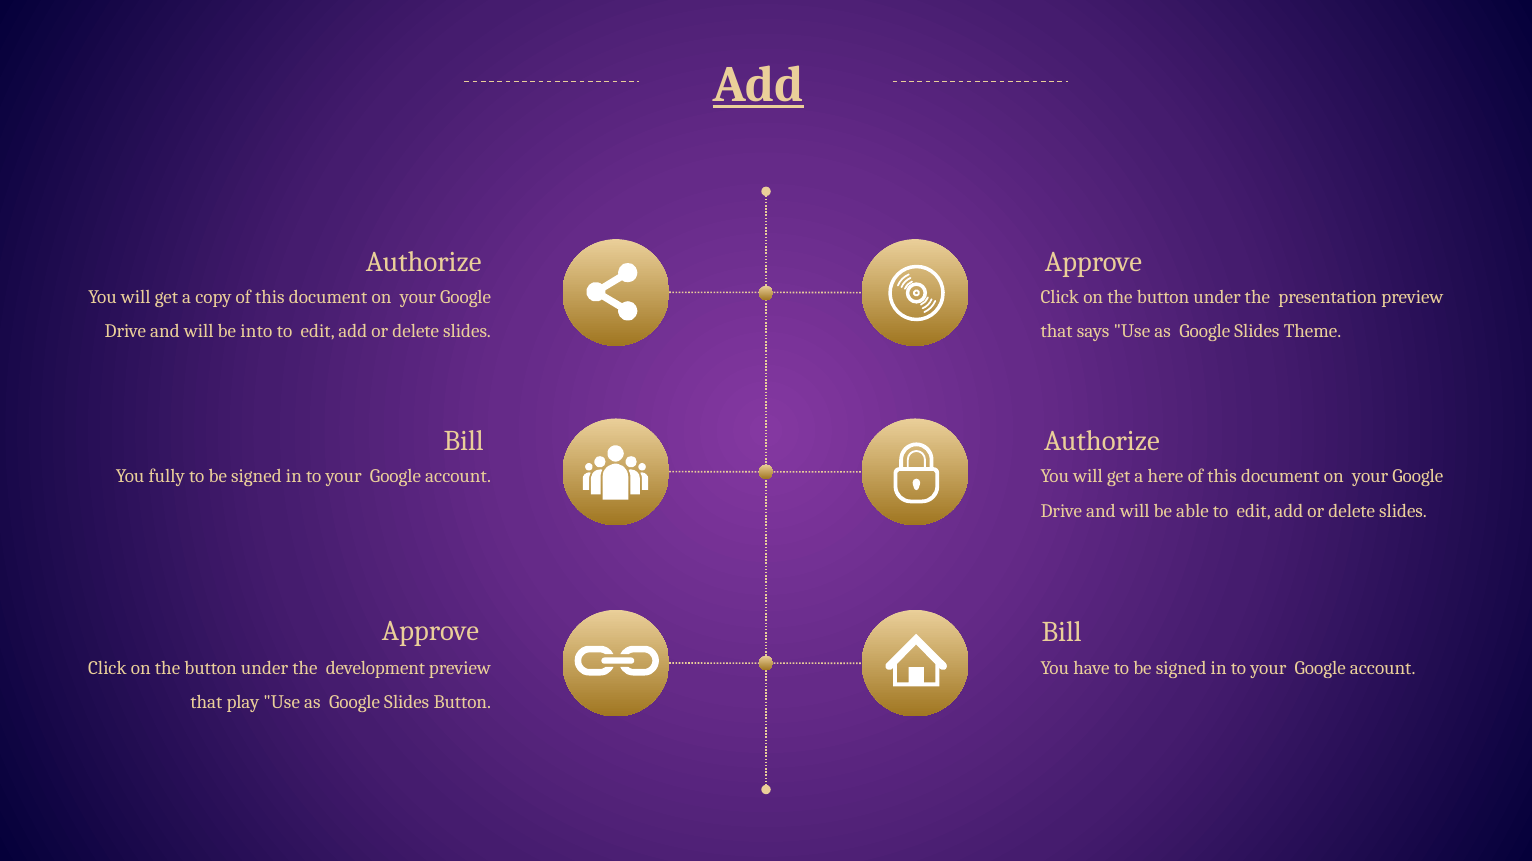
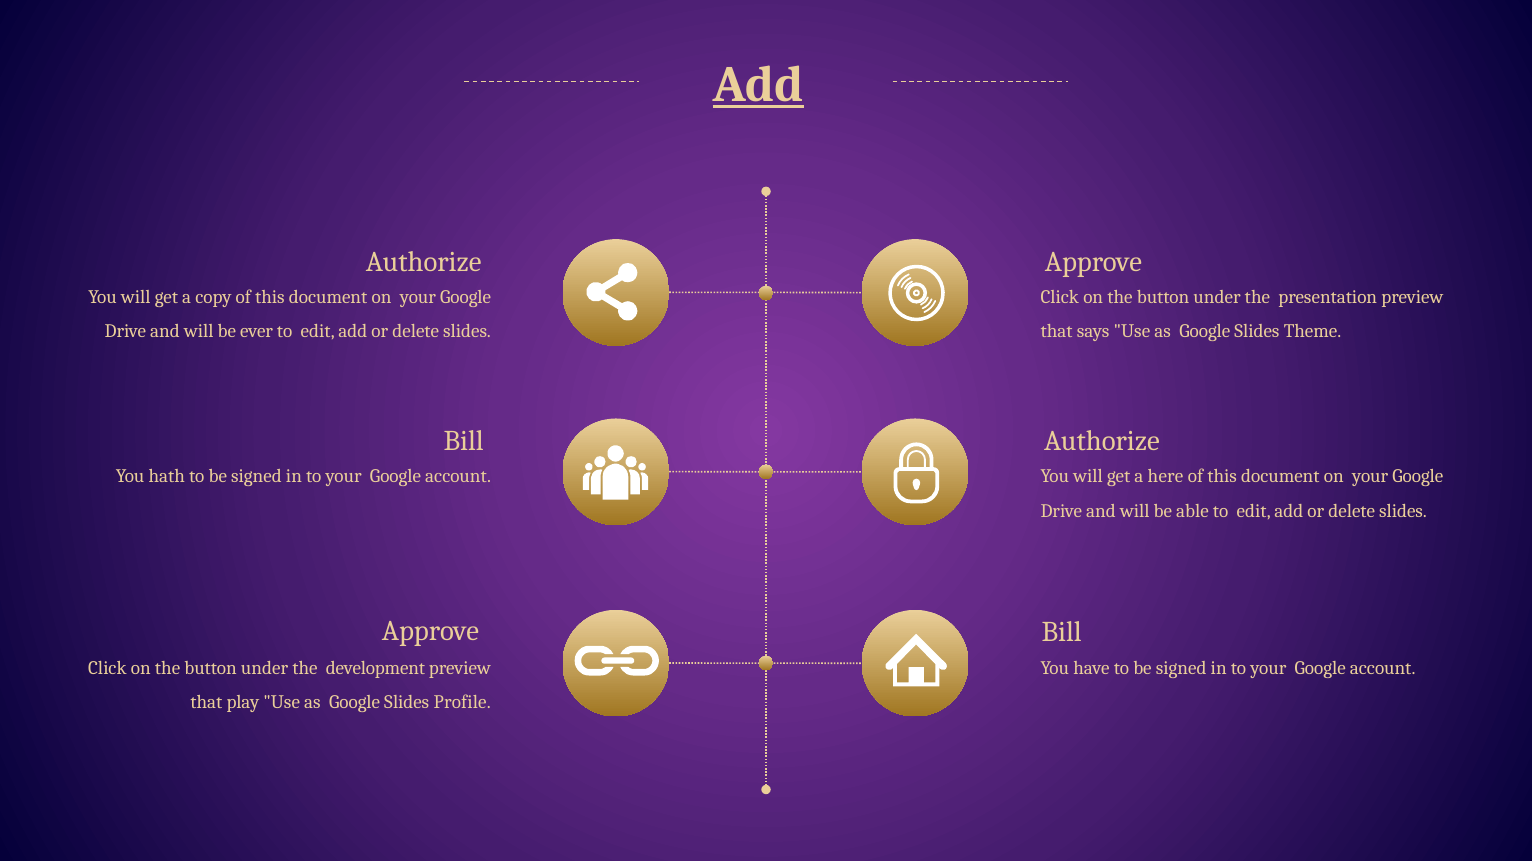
into: into -> ever
fully: fully -> hath
Slides Button: Button -> Profile
